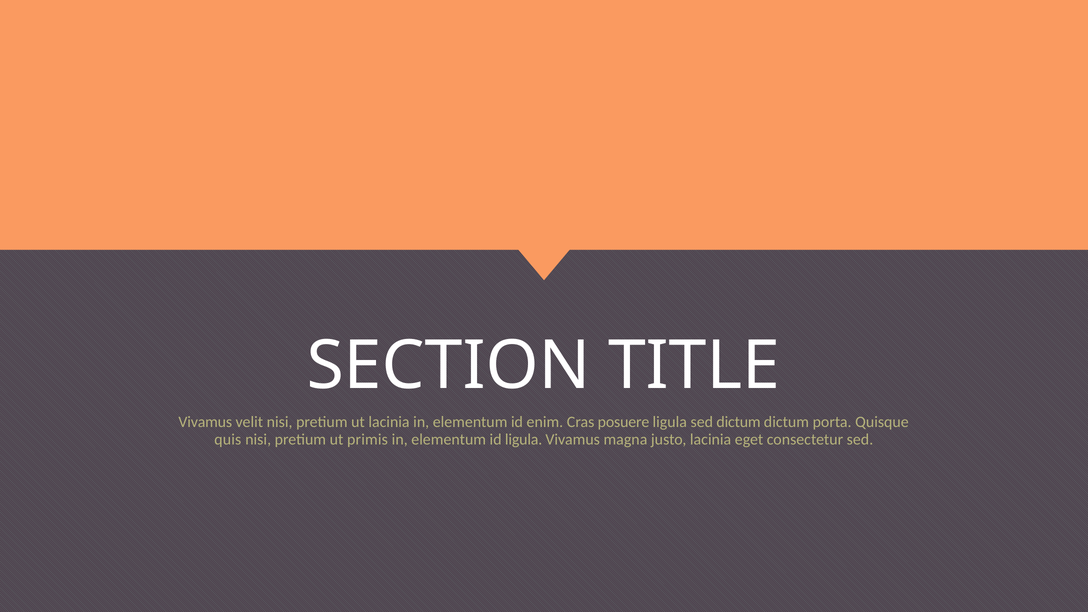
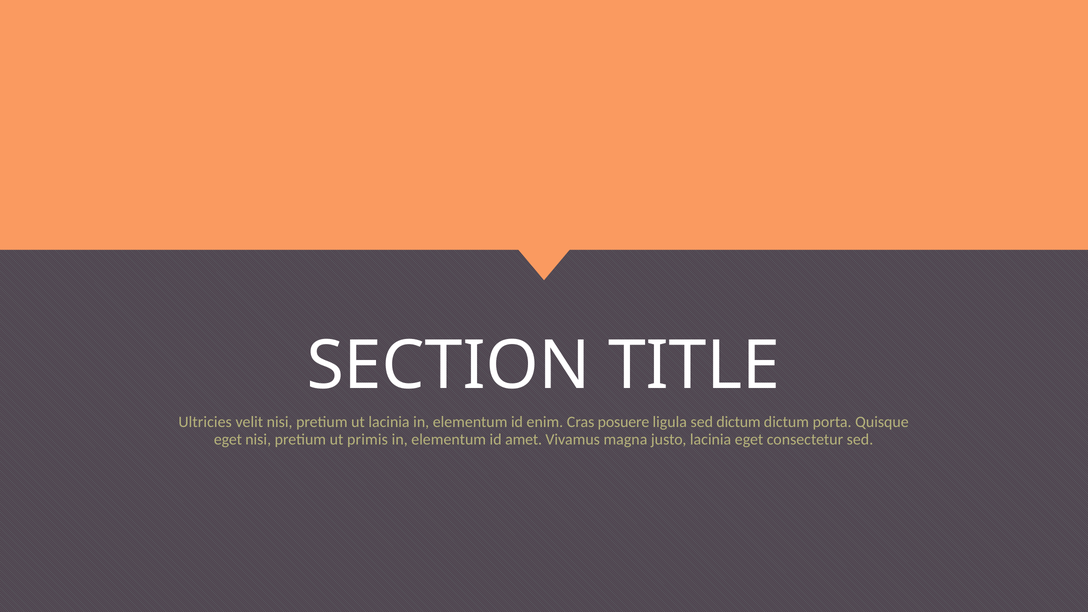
Vivamus at (205, 422): Vivamus -> Ultricies
quis at (228, 439): quis -> eget
id ligula: ligula -> amet
